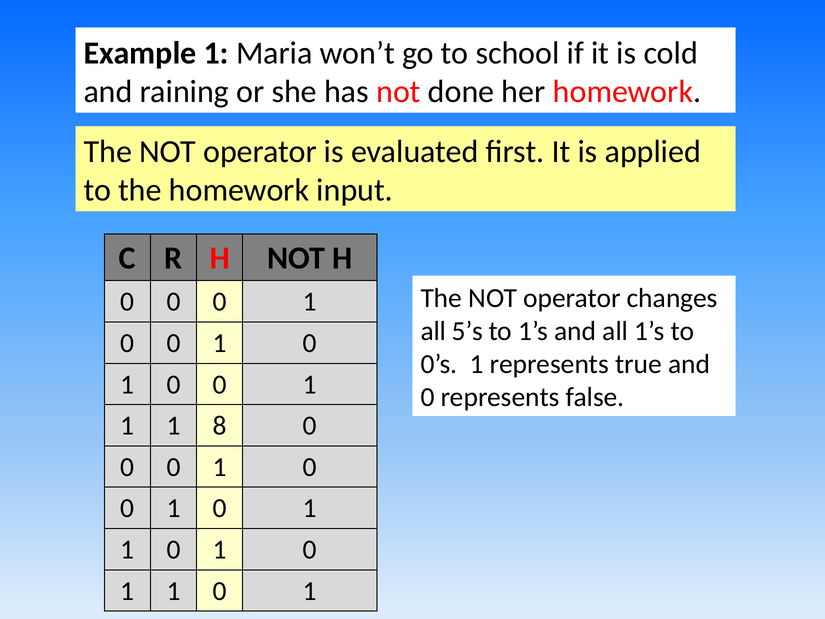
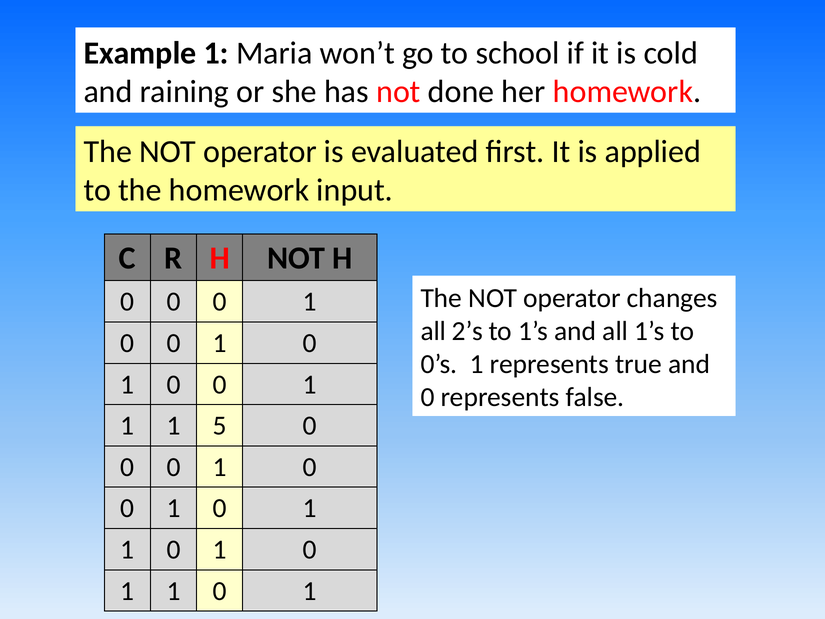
5’s: 5’s -> 2’s
8: 8 -> 5
